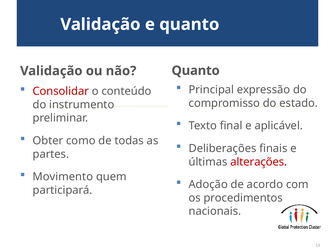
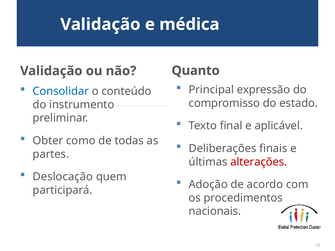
e quanto: quanto -> médica
Consolidar colour: red -> blue
Movimento: Movimento -> Deslocação
